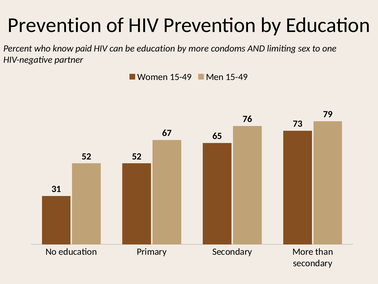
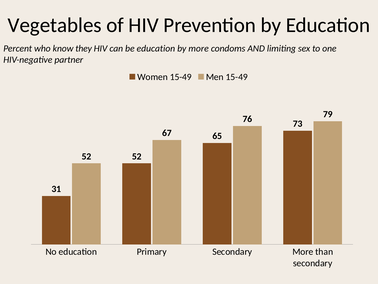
Prevention at (55, 25): Prevention -> Vegetables
paid: paid -> they
